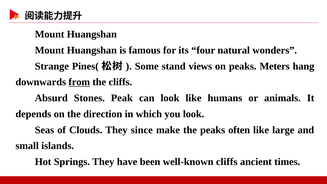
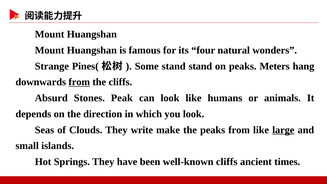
stand views: views -> stand
since: since -> write
peaks often: often -> from
large underline: none -> present
